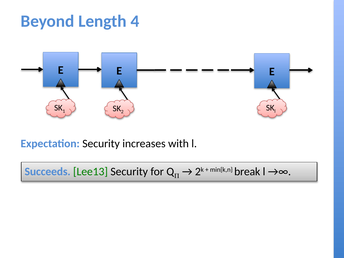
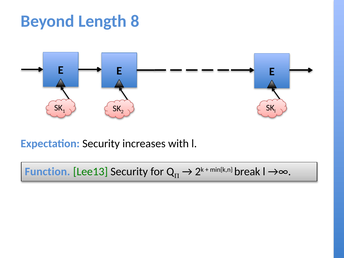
4: 4 -> 8
Succeeds: Succeeds -> Function
